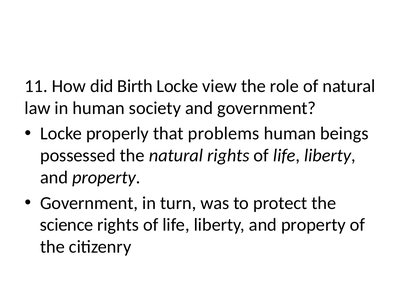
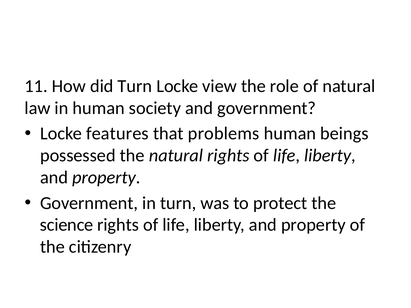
did Birth: Birth -> Turn
properly: properly -> features
